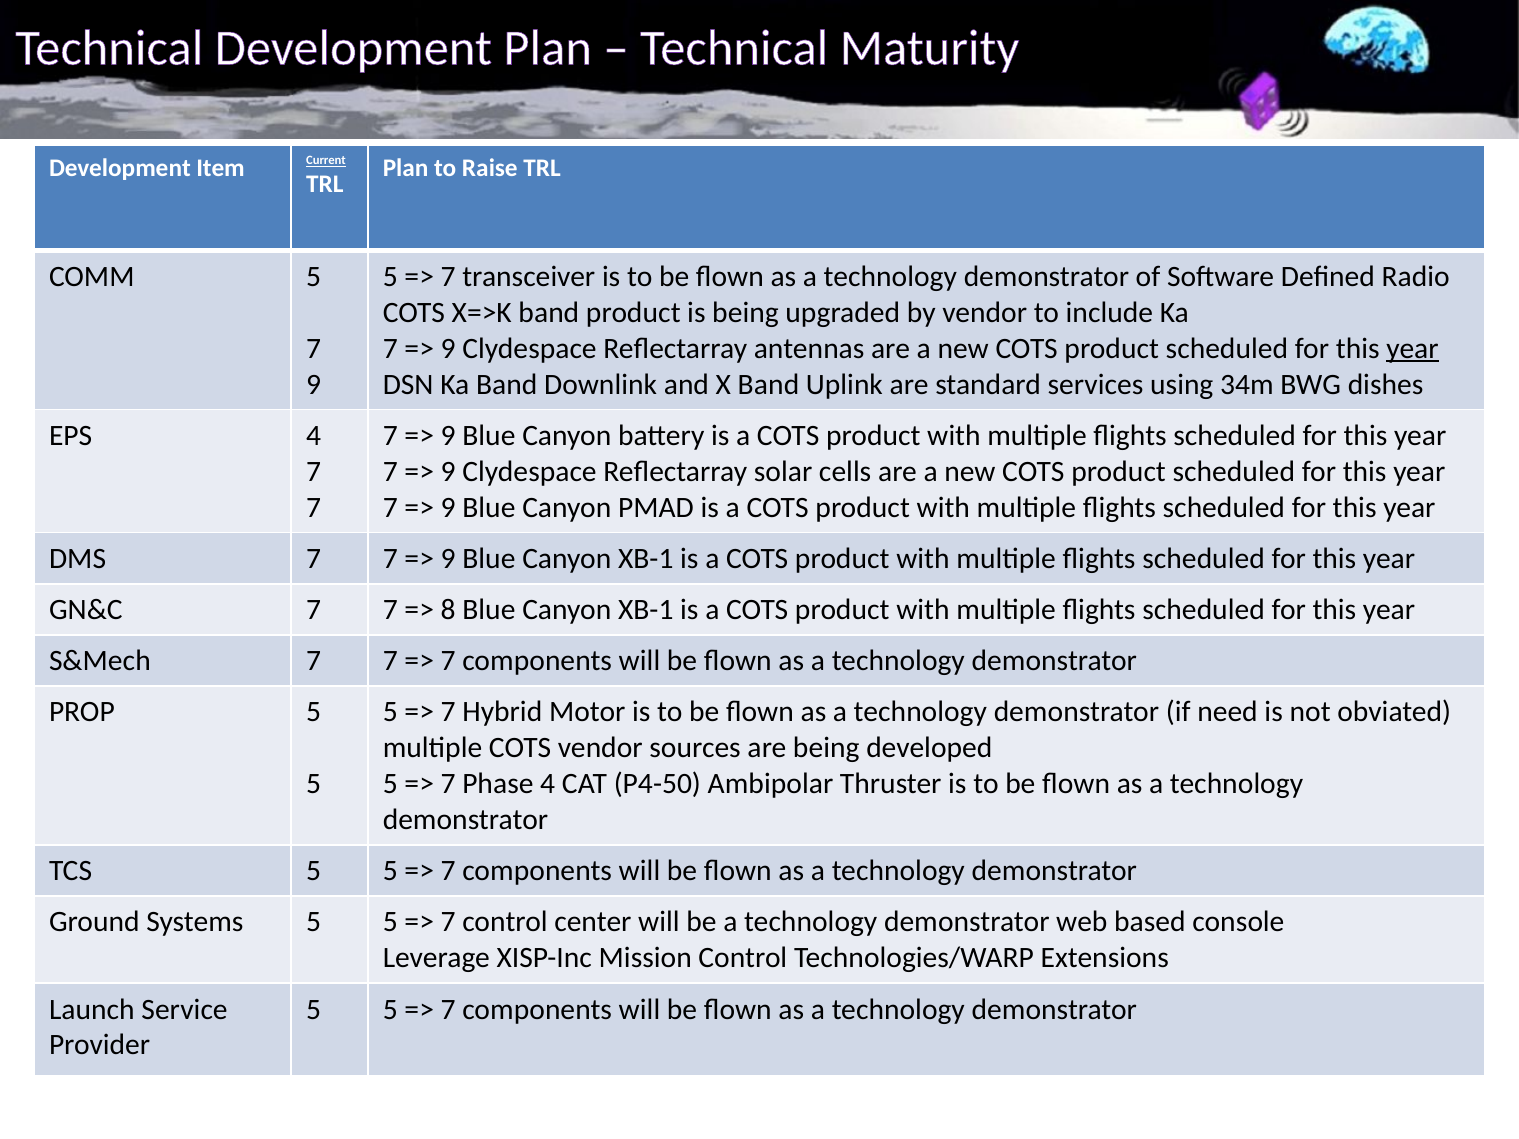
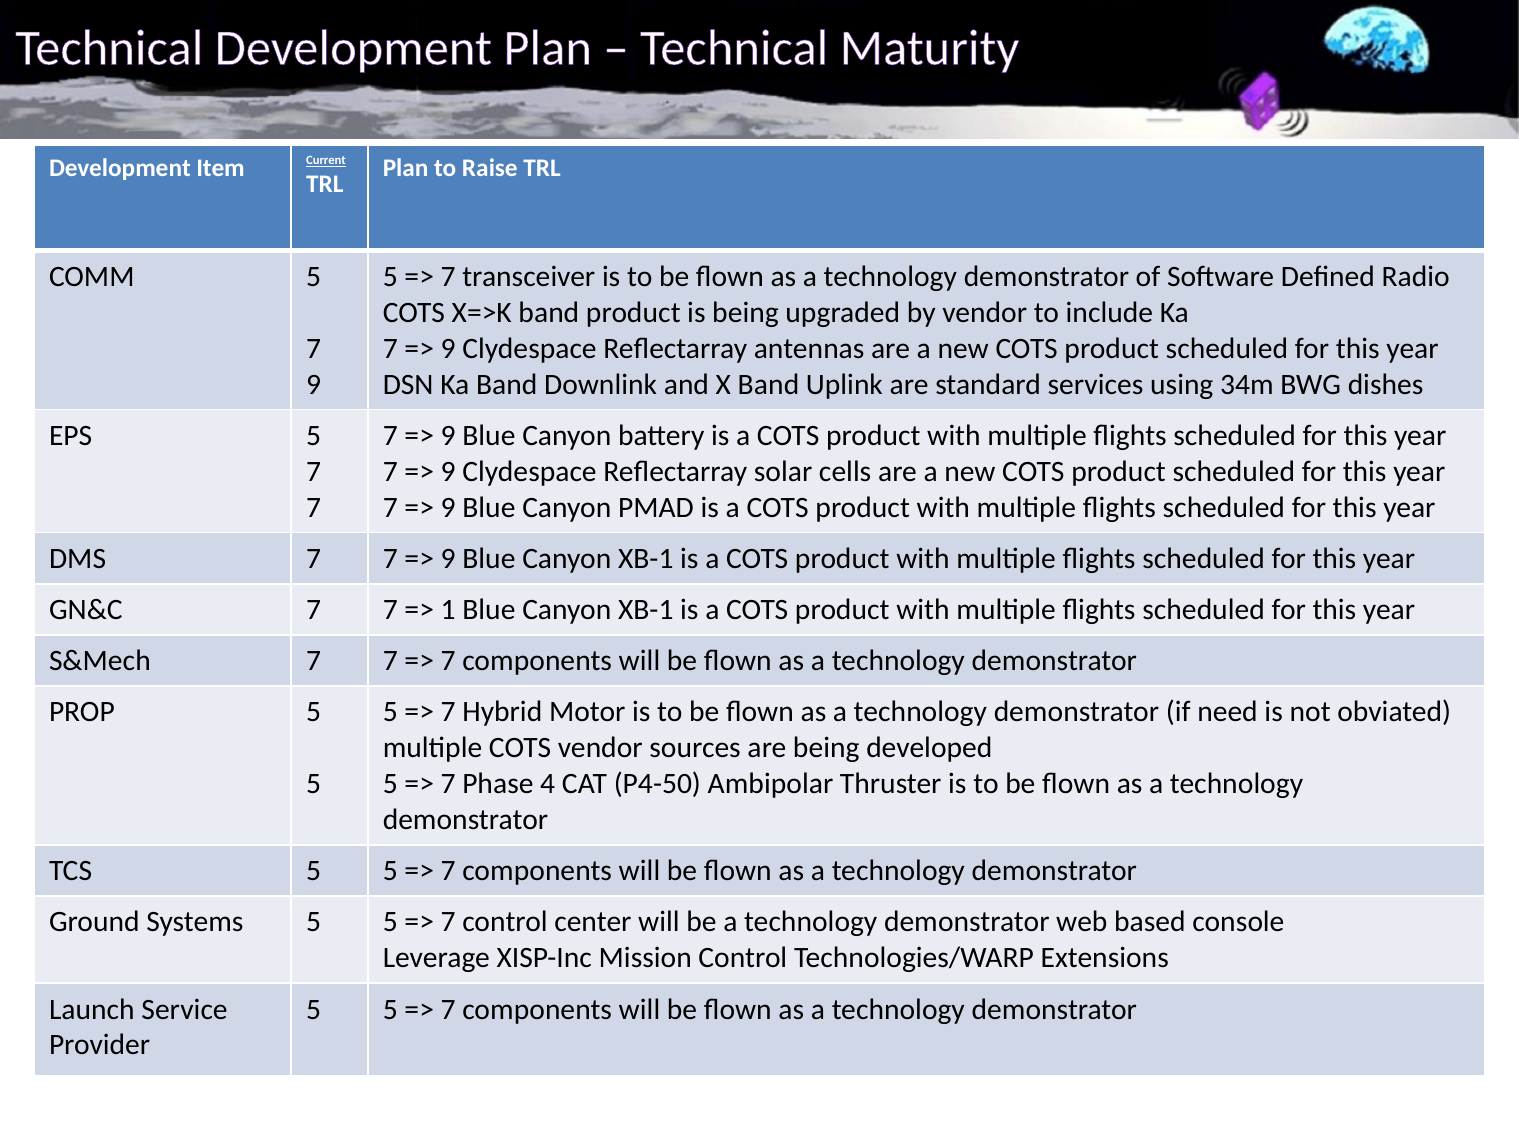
year at (1412, 348) underline: present -> none
EPS 4: 4 -> 5
8: 8 -> 1
